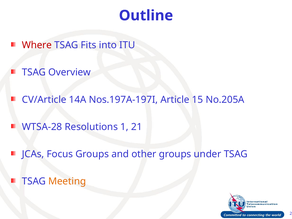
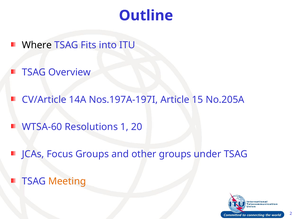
Where colour: red -> black
WTSA-28: WTSA-28 -> WTSA-60
21: 21 -> 20
